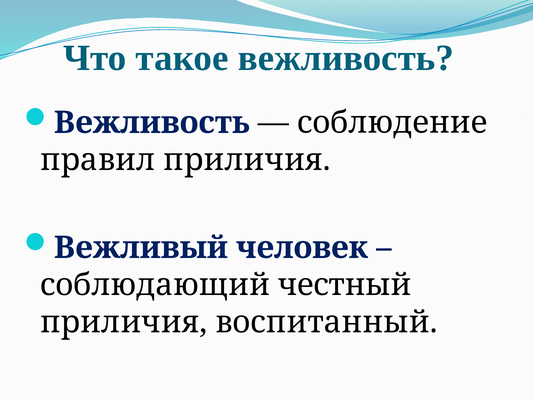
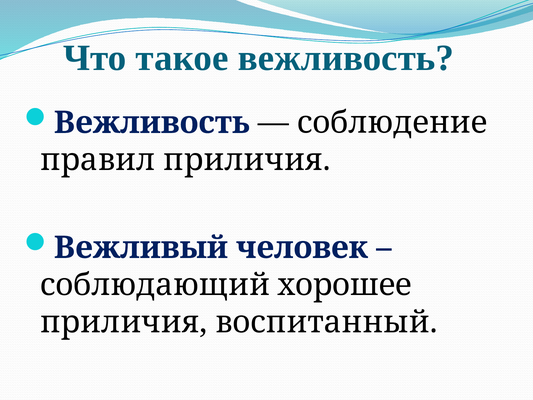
честный: честный -> хорошее
